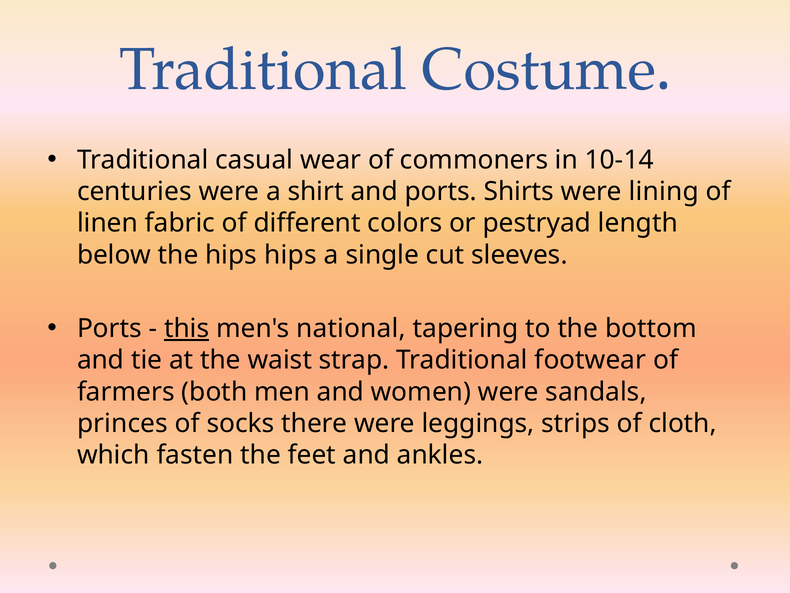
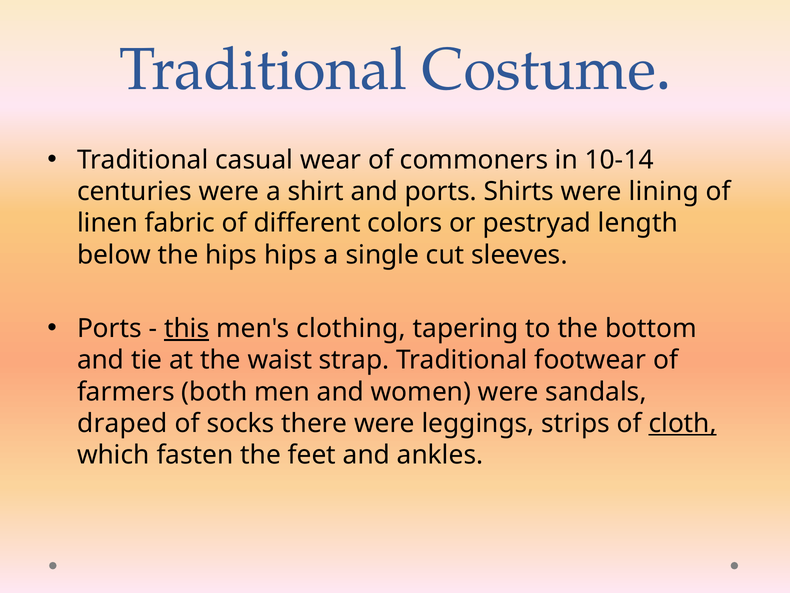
national: national -> clothing
princes: princes -> draped
cloth underline: none -> present
